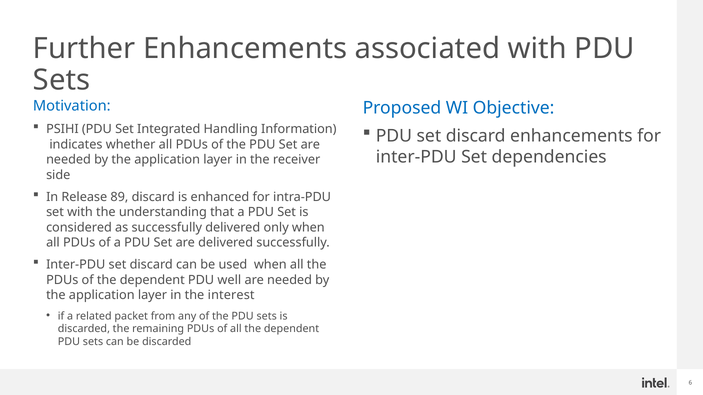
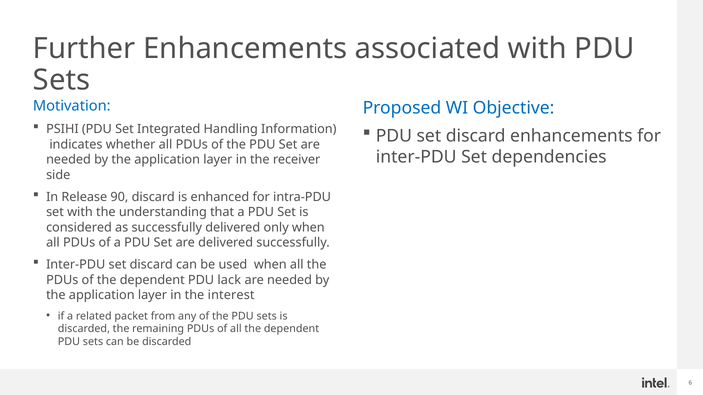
89: 89 -> 90
well: well -> lack
